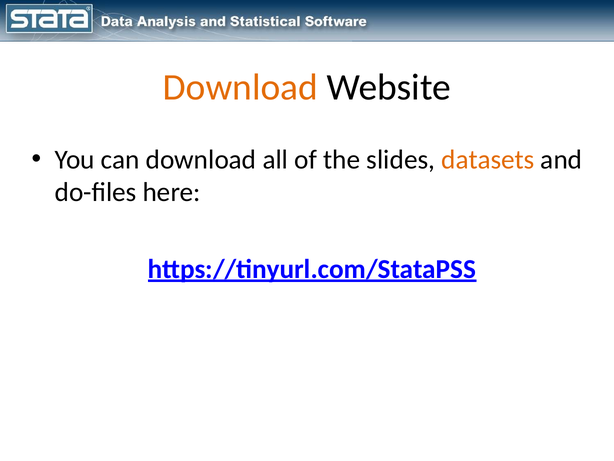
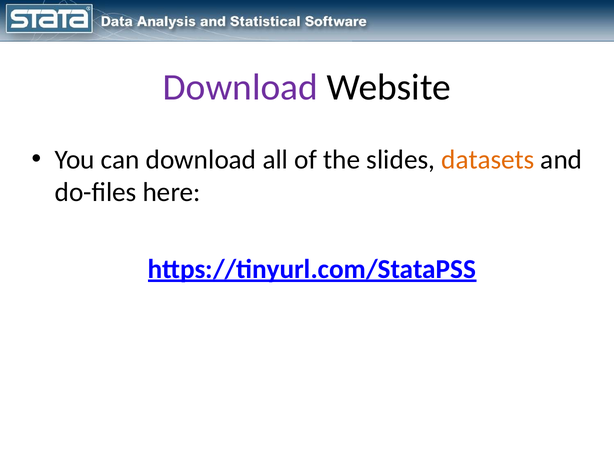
Download at (240, 87) colour: orange -> purple
